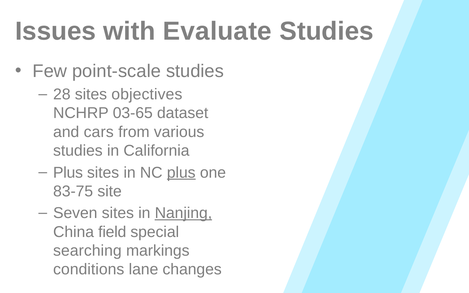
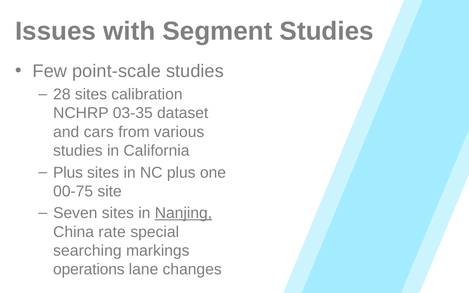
Evaluate: Evaluate -> Segment
objectives: objectives -> calibration
03-65: 03-65 -> 03-35
plus at (181, 173) underline: present -> none
83-75: 83-75 -> 00-75
field: field -> rate
conditions: conditions -> operations
